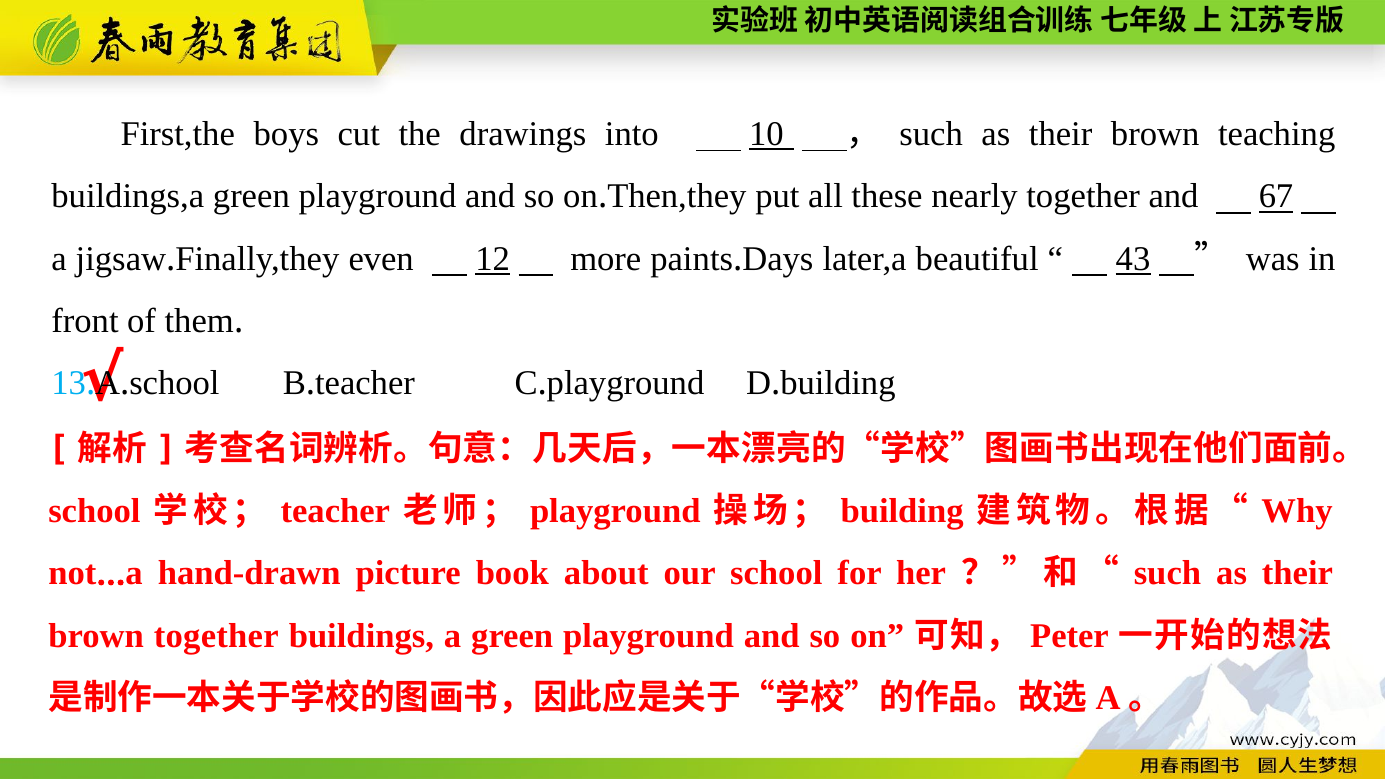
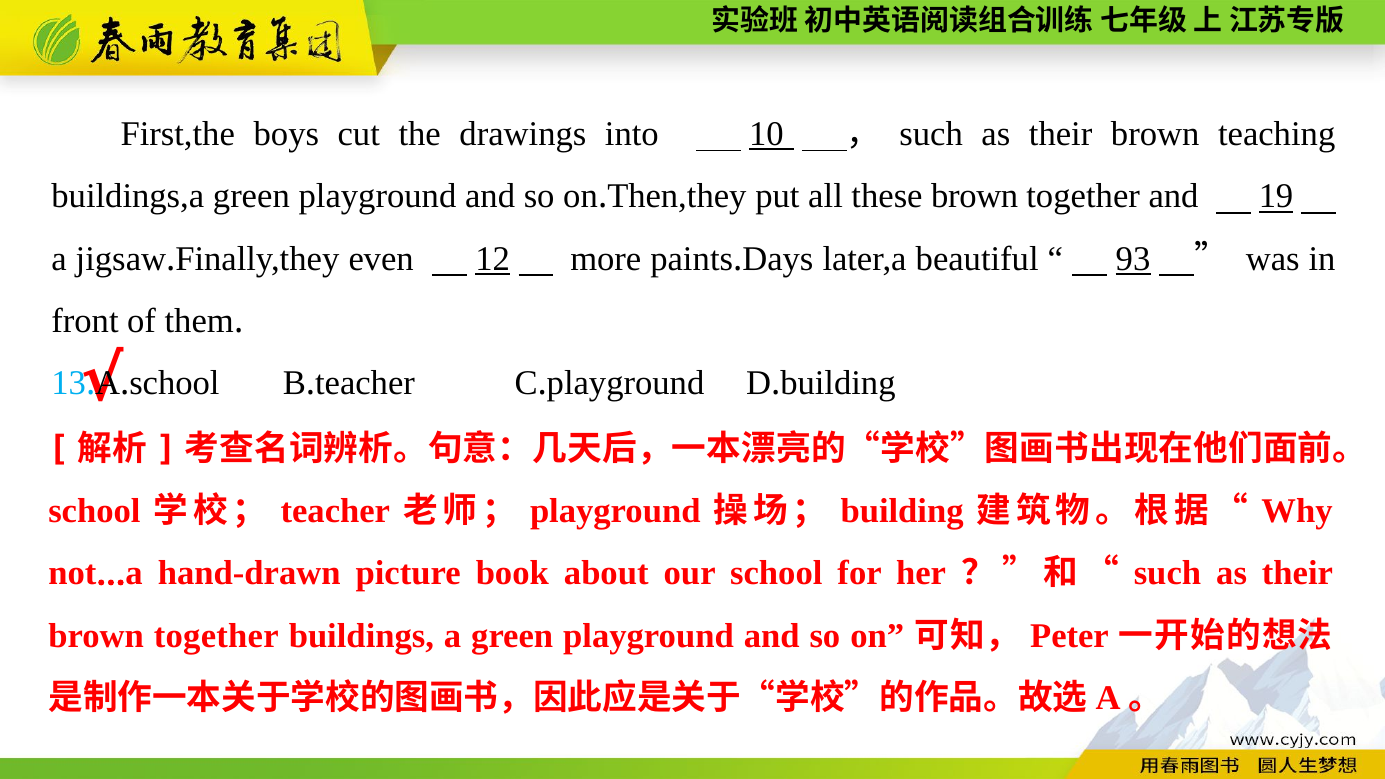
these nearly: nearly -> brown
67: 67 -> 19
43: 43 -> 93
